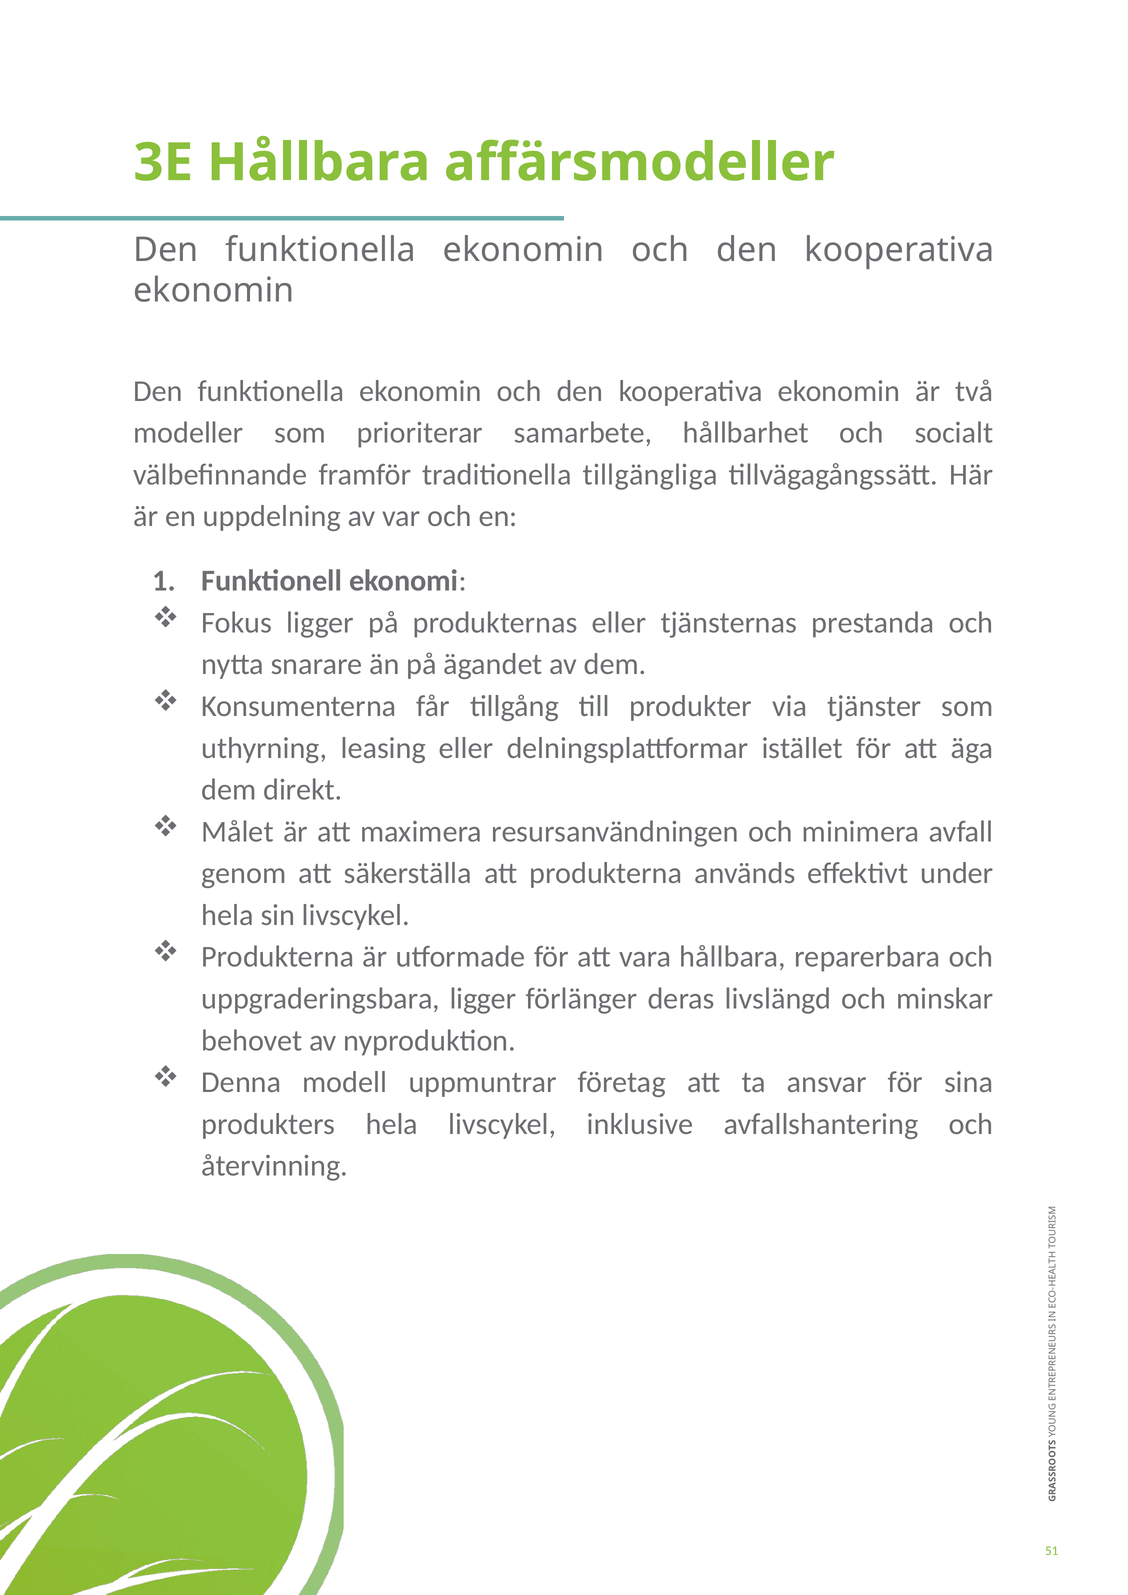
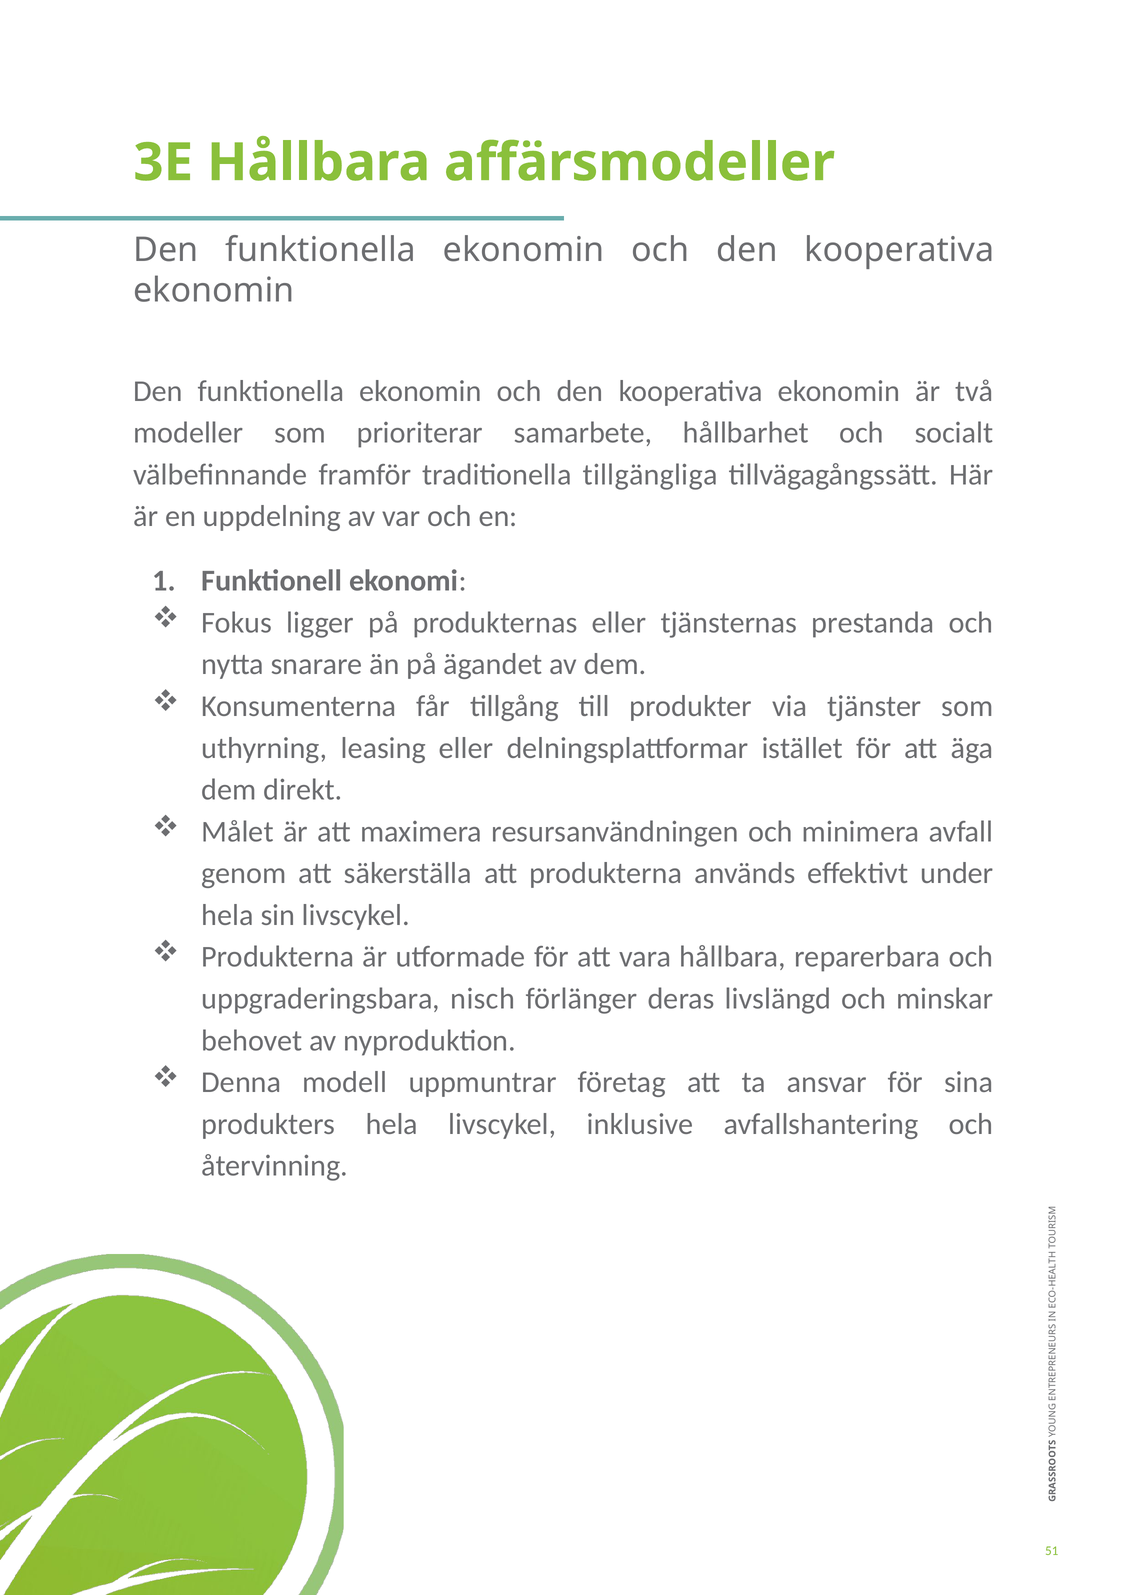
uppgraderingsbara ligger: ligger -> nisch
